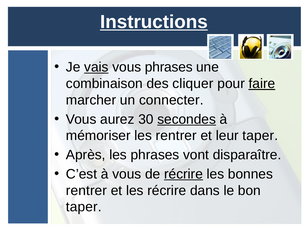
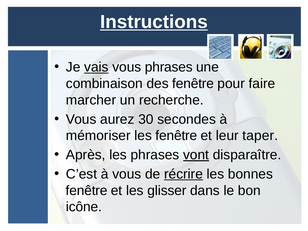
des cliquer: cliquer -> fenêtre
faire underline: present -> none
connecter: connecter -> recherche
secondes underline: present -> none
les rentrer: rentrer -> fenêtre
vont underline: none -> present
rentrer at (86, 191): rentrer -> fenêtre
les récrire: récrire -> glisser
taper at (84, 207): taper -> icône
